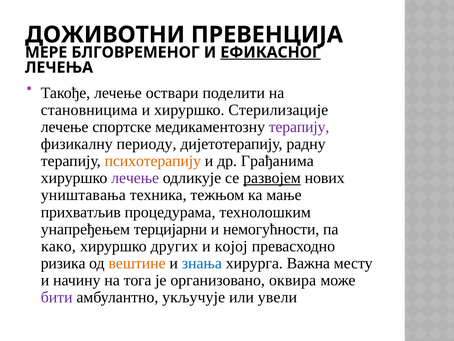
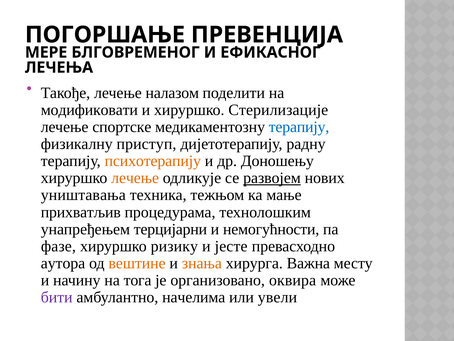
ДОЖИВОТНИ: ДОЖИВОТНИ -> ПОГОРШАЊЕ
ЕФИКАСНОГ underline: present -> none
оствари: оствари -> налазом
становницима: становницима -> модификовати
терапију at (299, 127) colour: purple -> blue
периоду: периоду -> приступ
Грађанима: Грађанима -> Доношењу
лечење at (135, 178) colour: purple -> orange
како: како -> фазе
других: других -> ризику
којој: којој -> јесте
ризика: ризика -> аутора
знања colour: blue -> orange
укључује: укључује -> начелима
